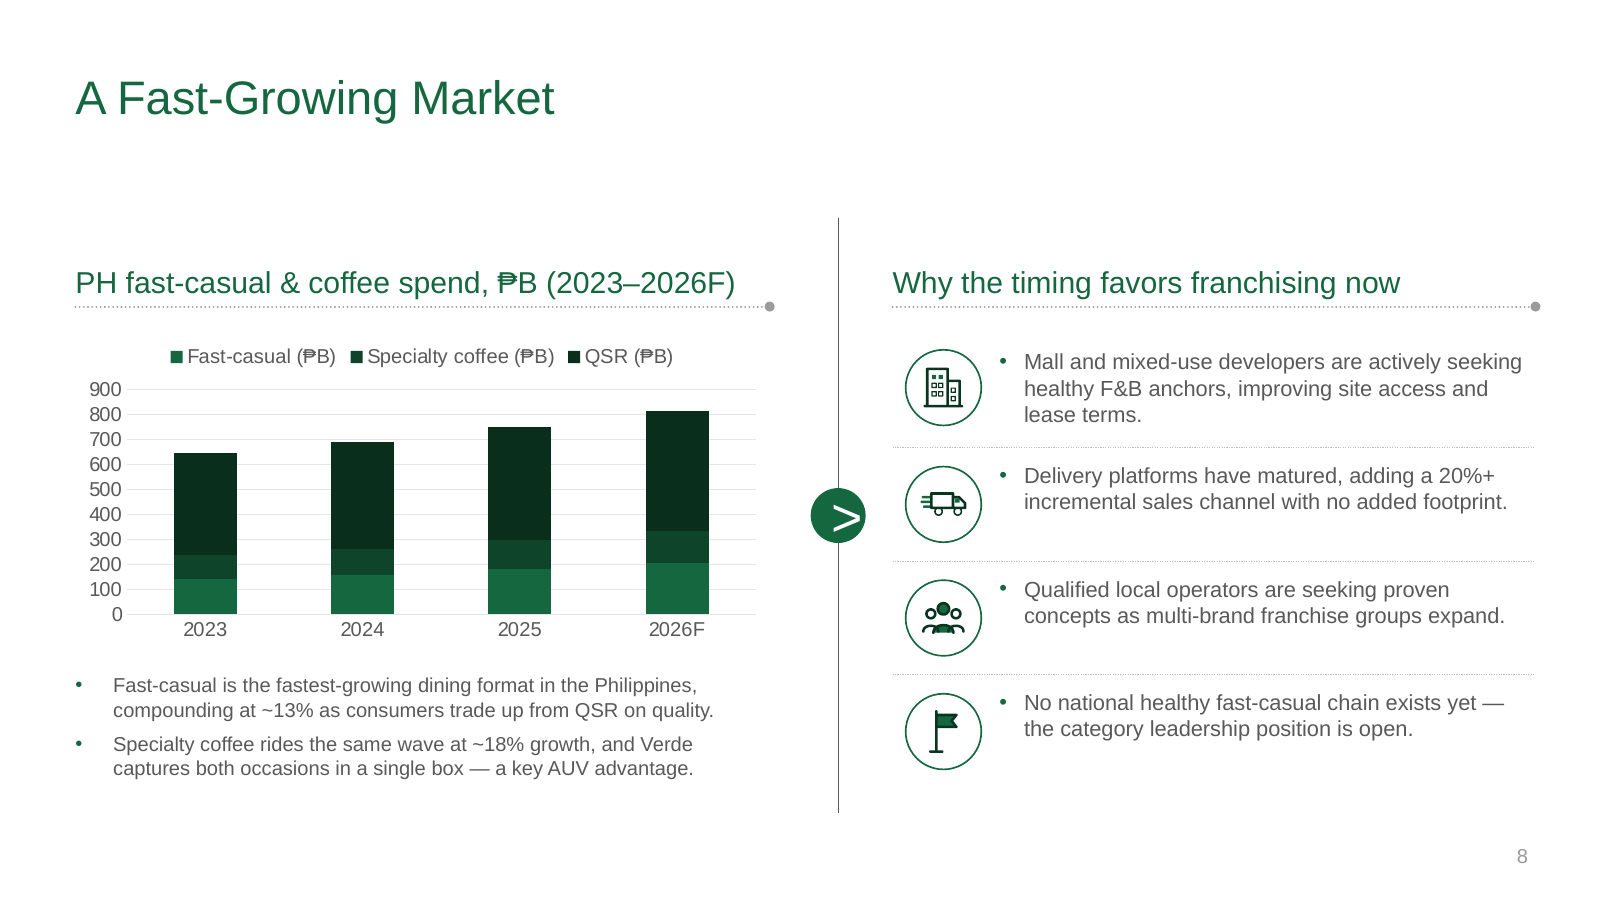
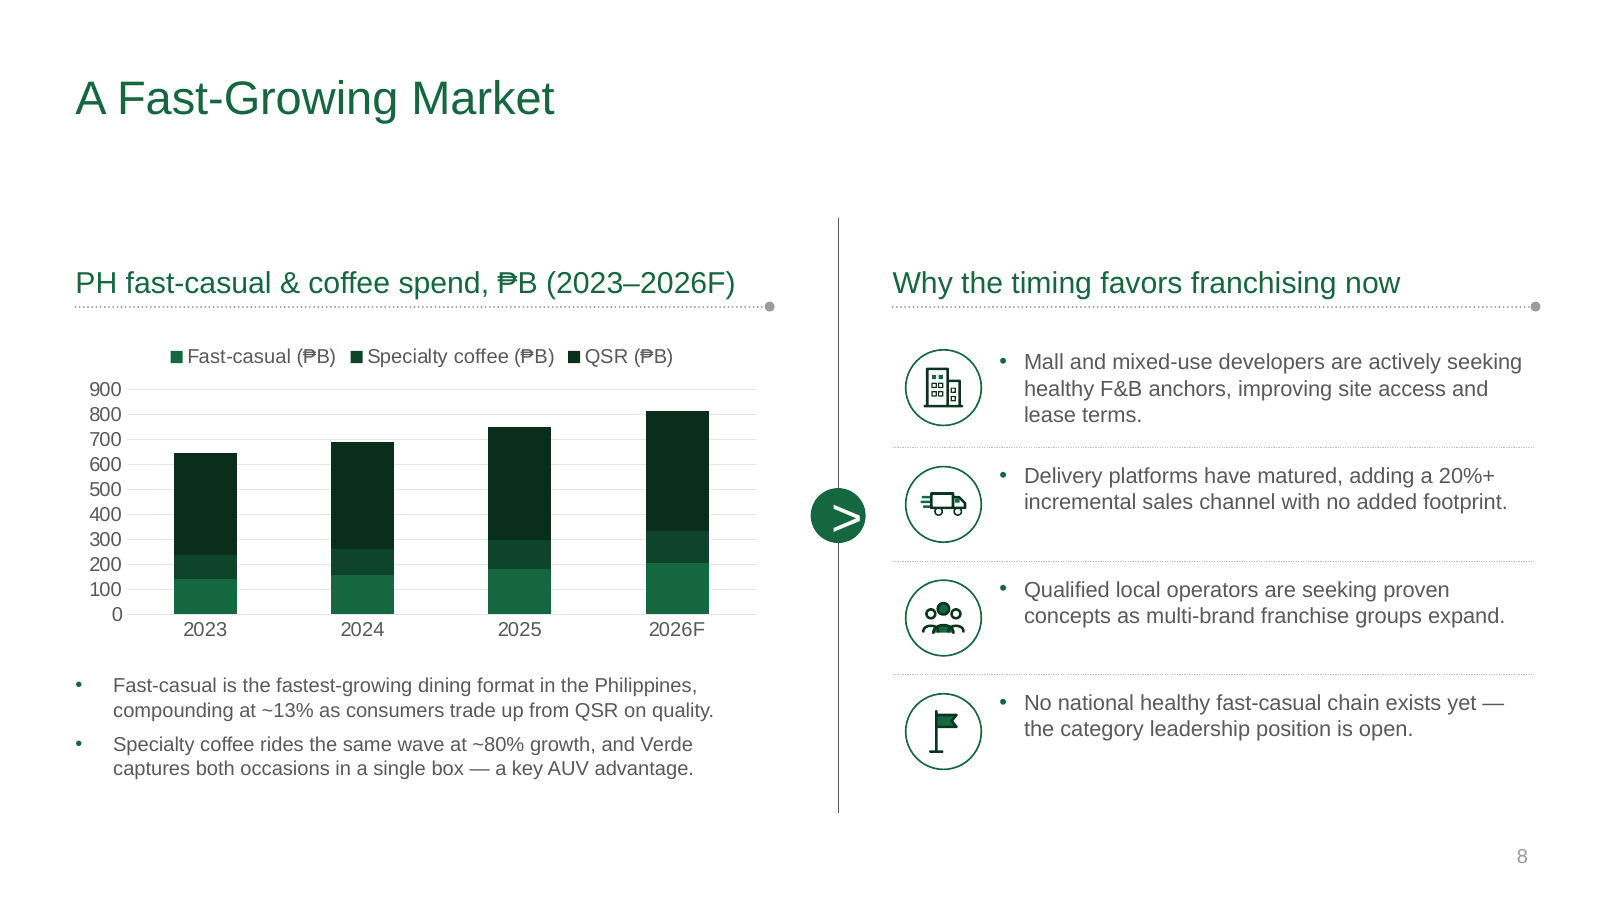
~18%: ~18% -> ~80%
